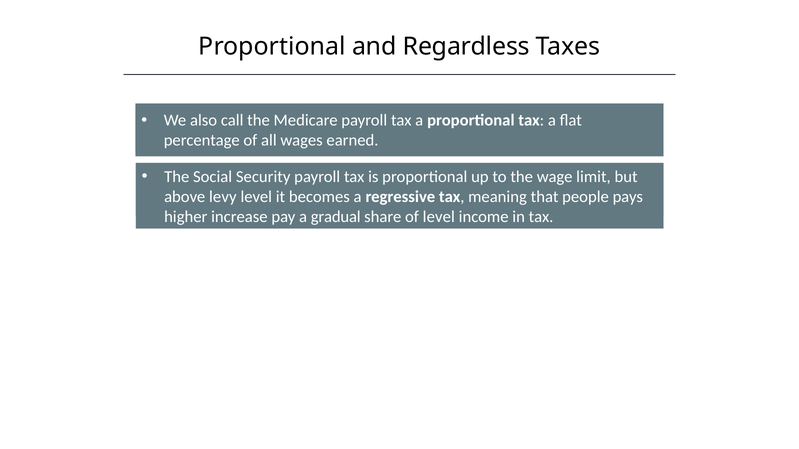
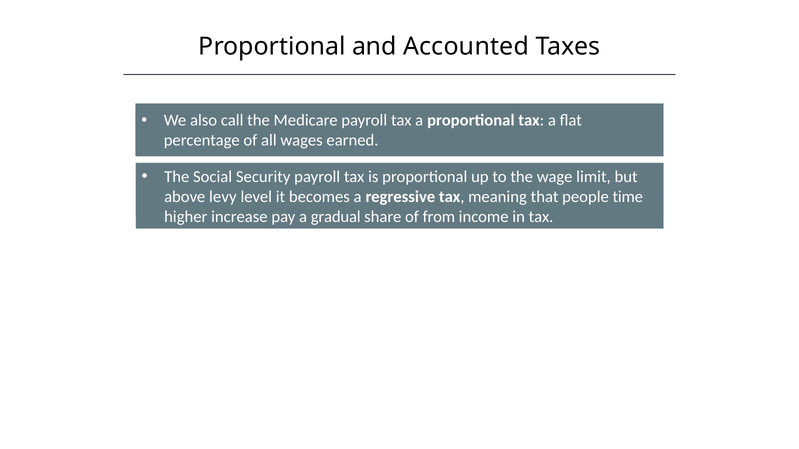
Regardless: Regardless -> Accounted
pays: pays -> time
of level: level -> from
